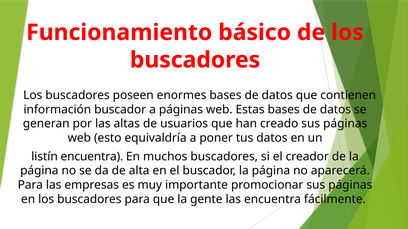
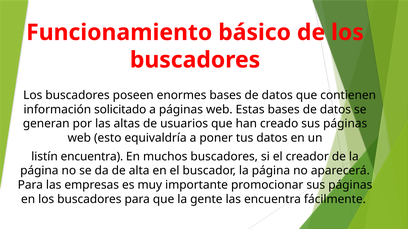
información buscador: buscador -> solicitado
